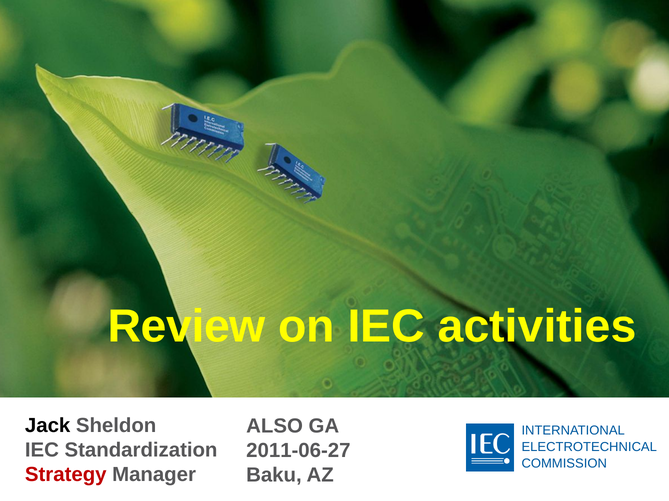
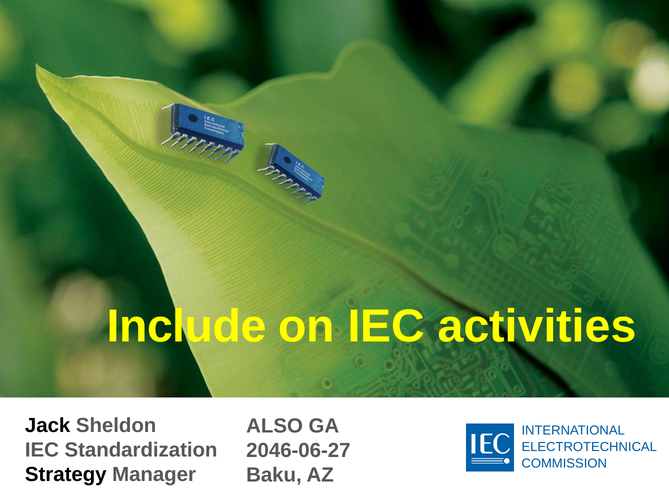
Review: Review -> Include
2011-06-27: 2011-06-27 -> 2046-06-27
Strategy colour: red -> black
